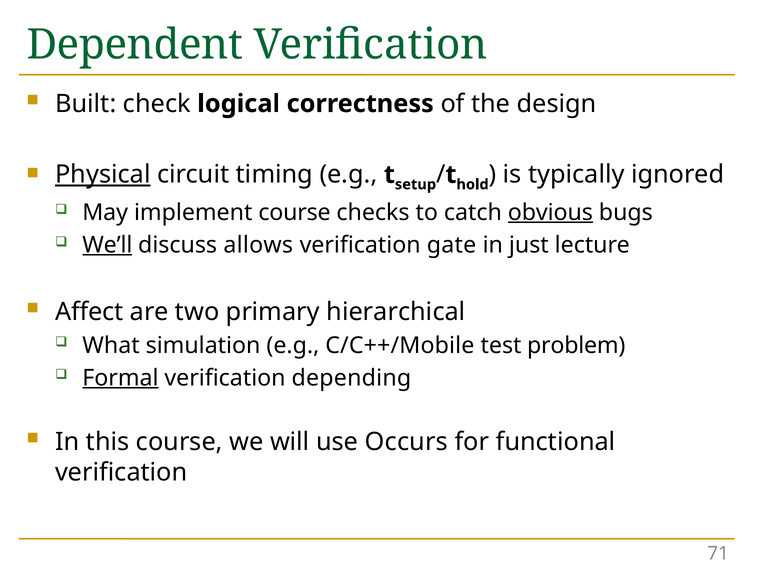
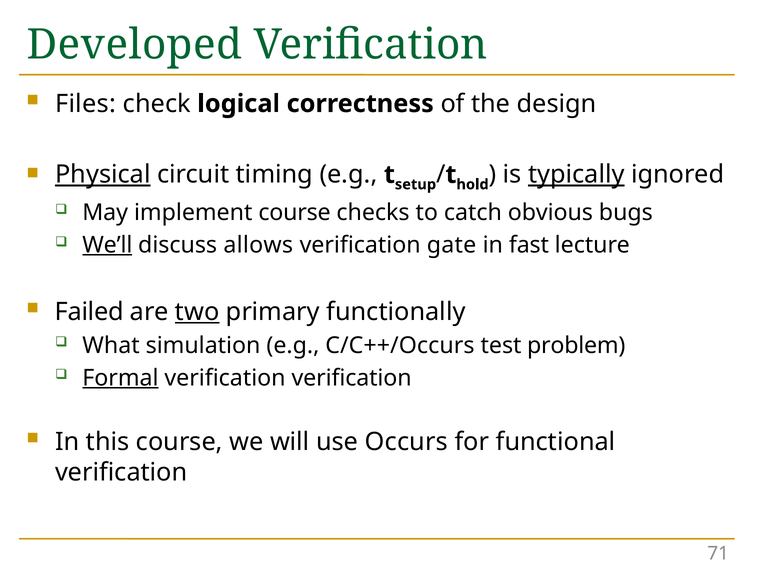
Dependent: Dependent -> Developed
Built: Built -> Files
typically underline: none -> present
obvious underline: present -> none
just: just -> fast
Affect: Affect -> Failed
two underline: none -> present
hierarchical: hierarchical -> functionally
C/C++/Mobile: C/C++/Mobile -> C/C++/Occurs
verification depending: depending -> verification
